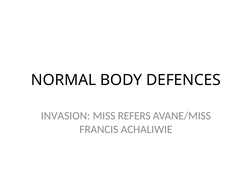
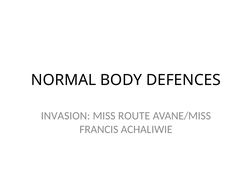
REFERS: REFERS -> ROUTE
